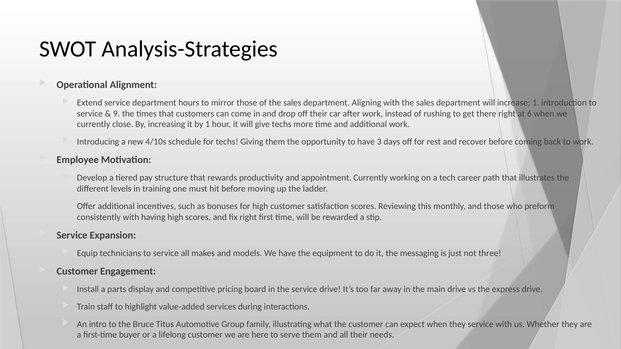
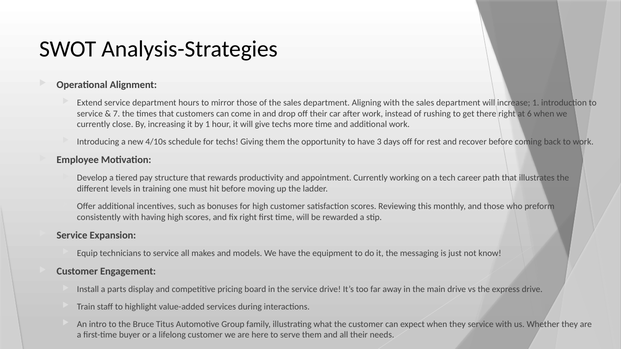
9: 9 -> 7
three: three -> know
